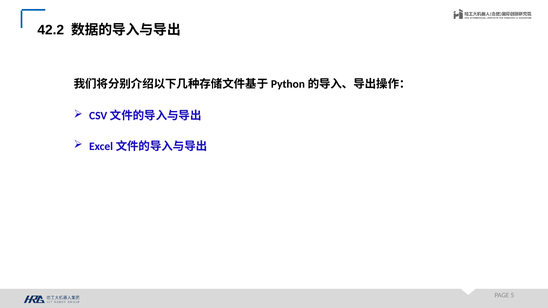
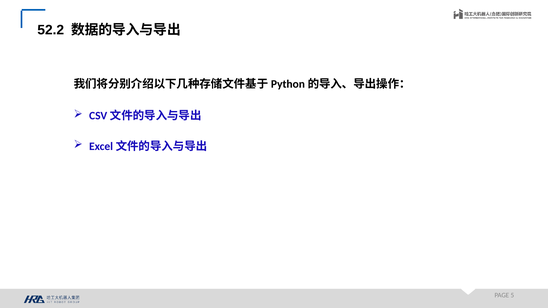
42.2: 42.2 -> 52.2
